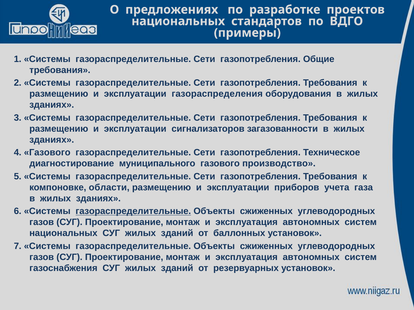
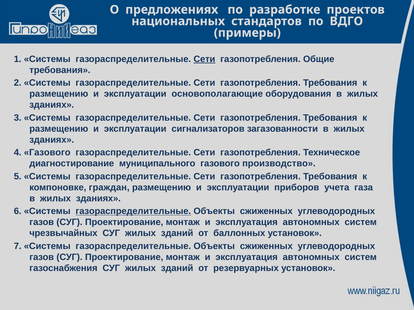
Сети at (204, 59) underline: none -> present
газораспределения: газораспределения -> основополагающие
области: области -> граждан
национальных at (63, 234): национальных -> чрезвычайных
